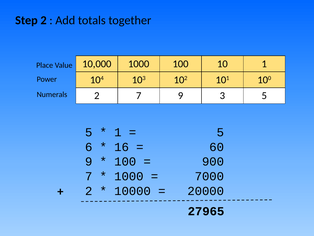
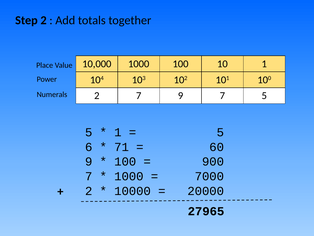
9 3: 3 -> 7
16: 16 -> 71
